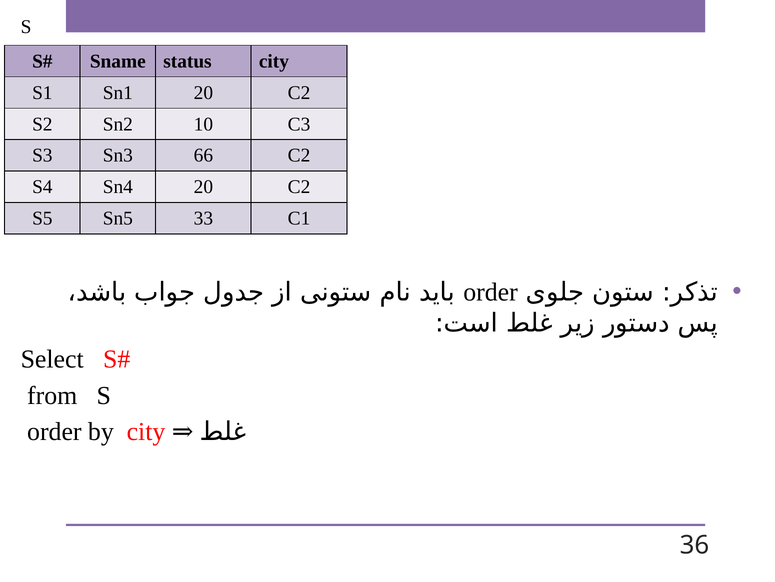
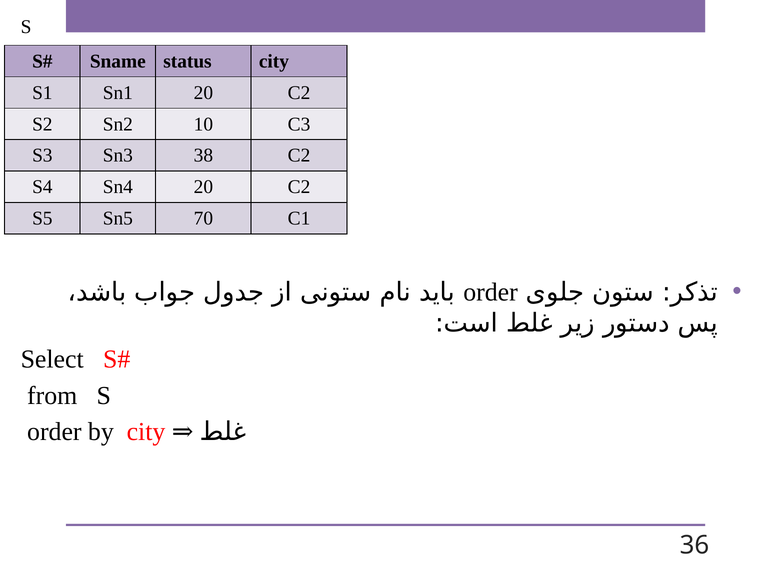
66: 66 -> 38
33: 33 -> 70
